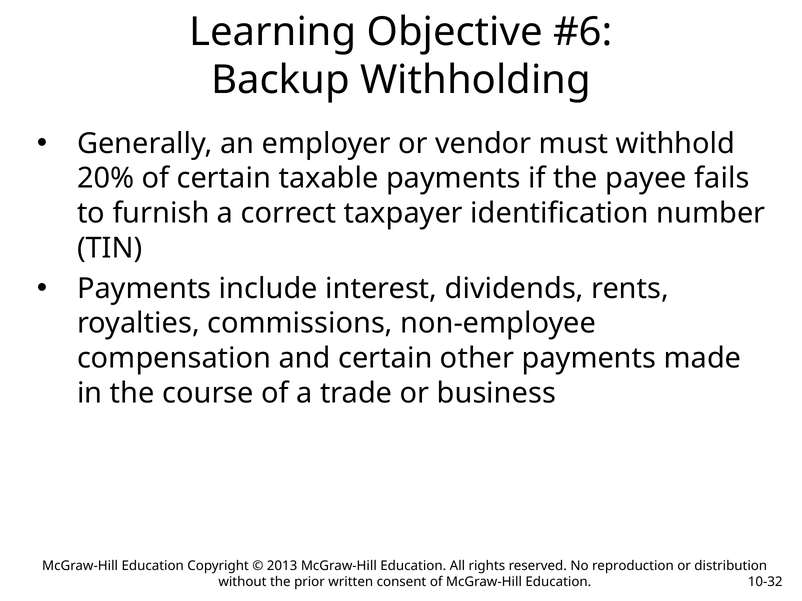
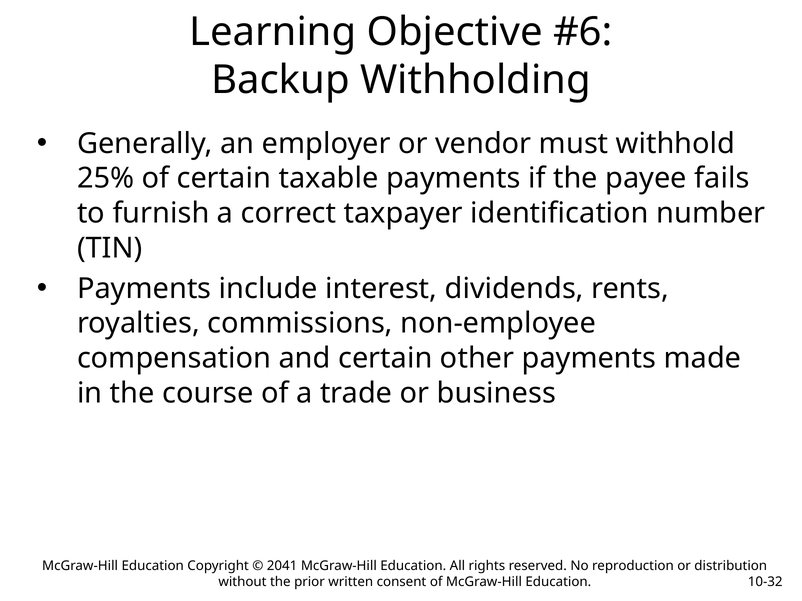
20%: 20% -> 25%
2013: 2013 -> 2041
